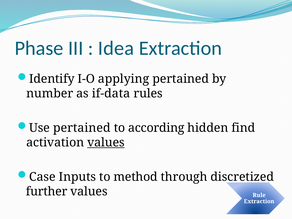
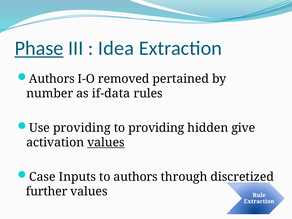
Phase underline: none -> present
Identify at (52, 79): Identify -> Authors
applying: applying -> removed
Use pertained: pertained -> providing
to according: according -> providing
find: find -> give
to method: method -> authors
